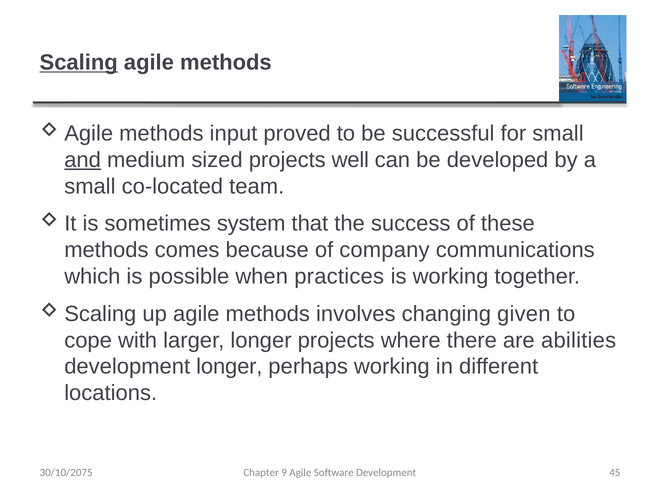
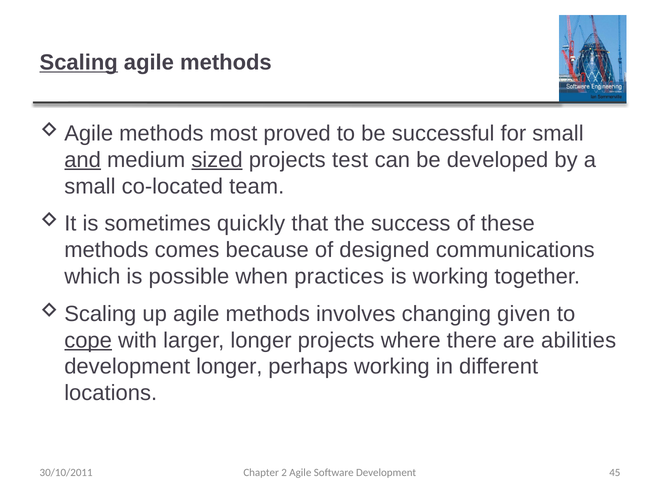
input: input -> most
sized underline: none -> present
well: well -> test
system: system -> quickly
company: company -> designed
cope underline: none -> present
30/10/2075: 30/10/2075 -> 30/10/2011
9: 9 -> 2
